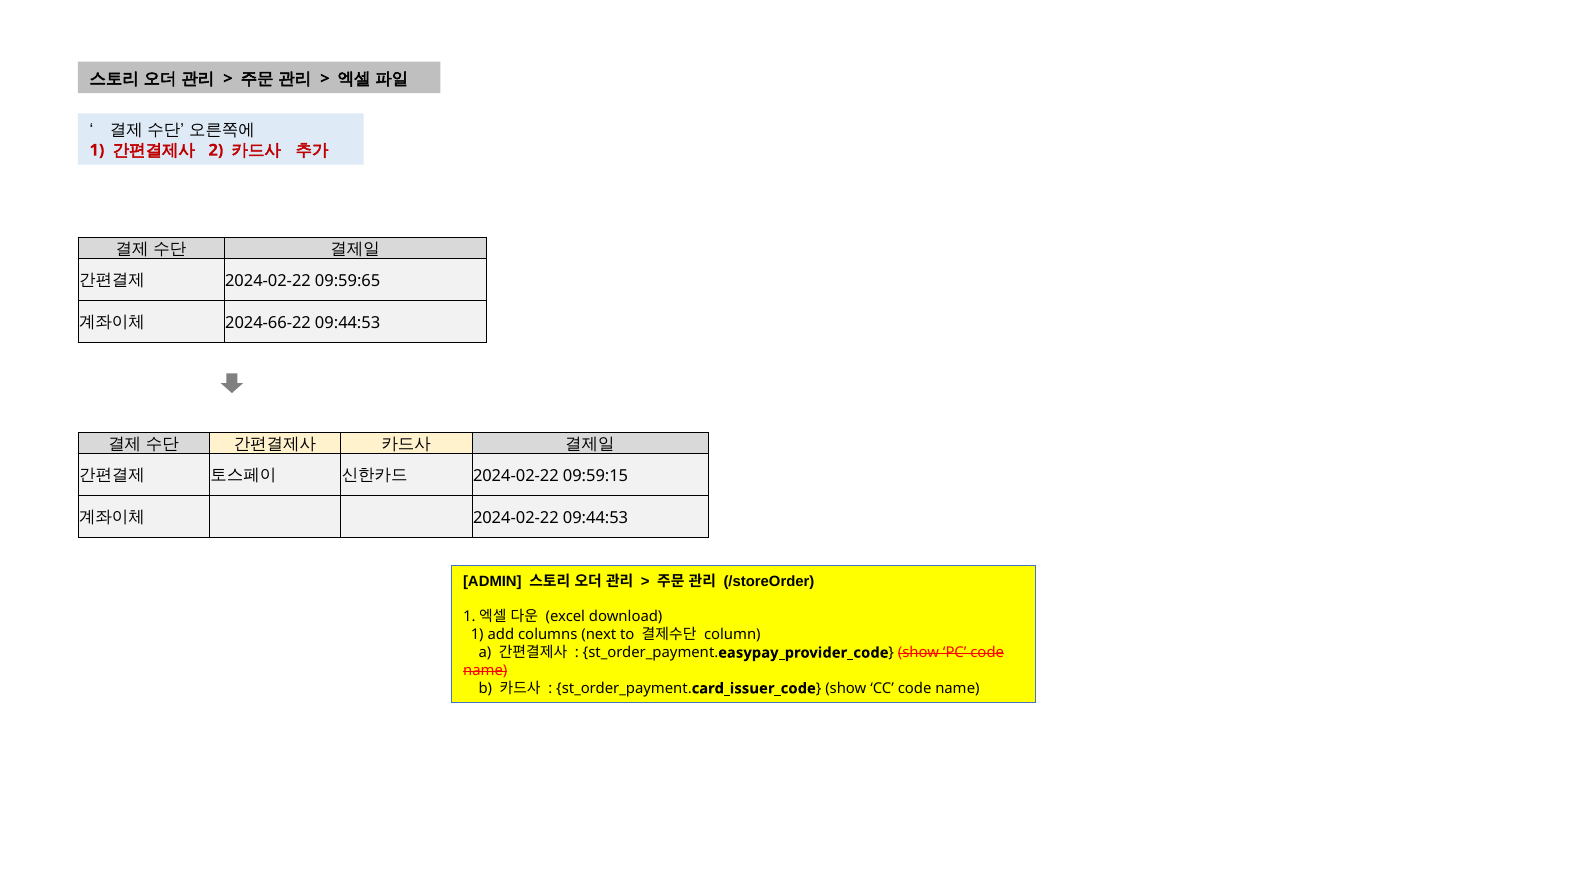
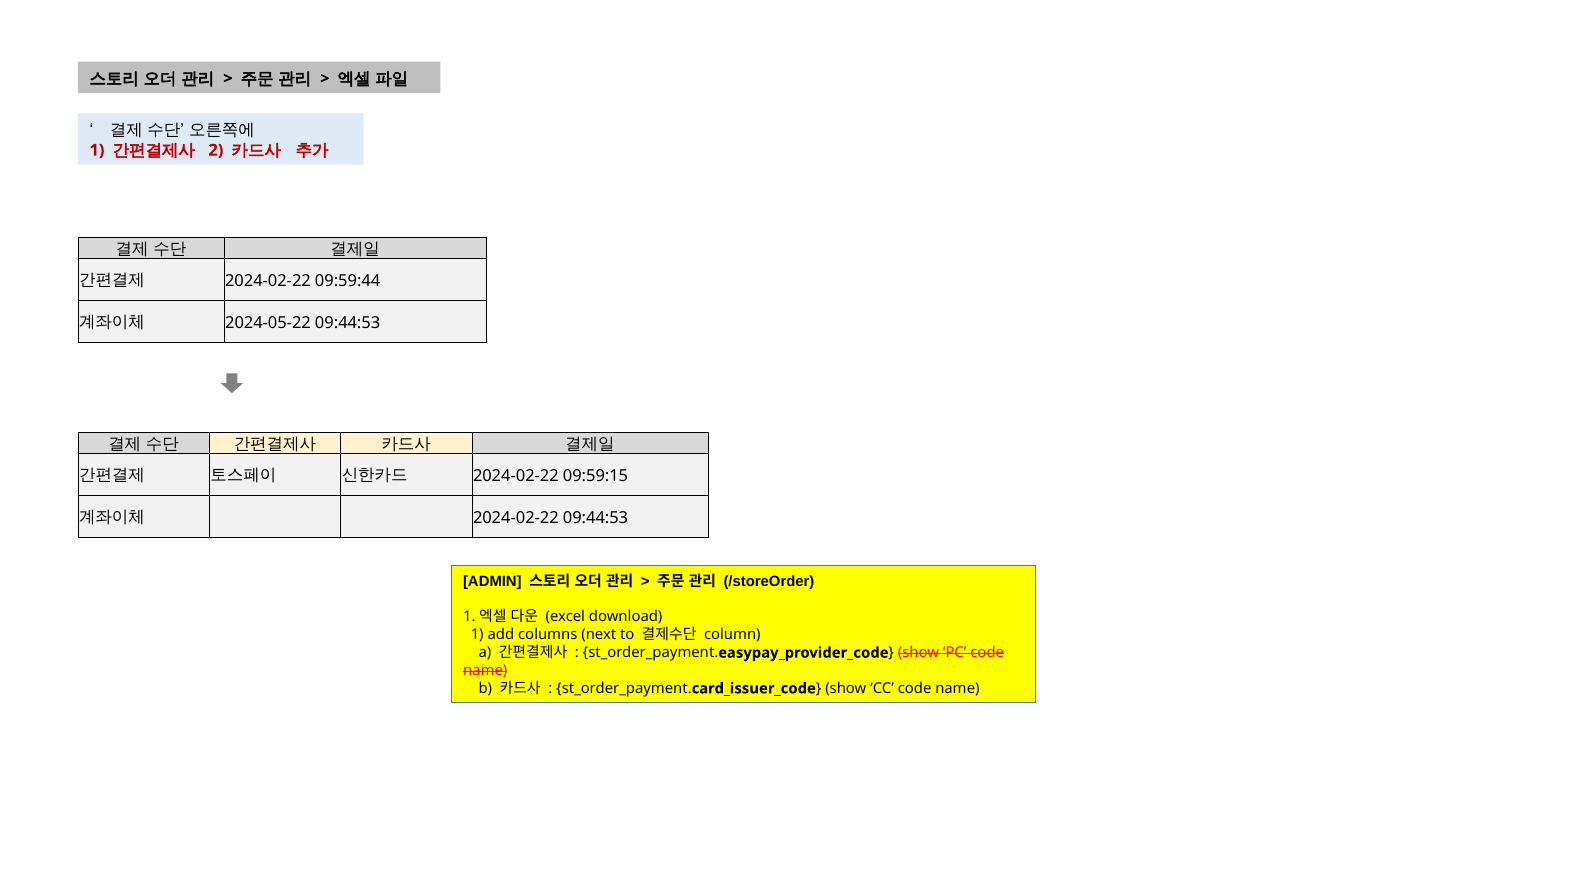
09:59:65: 09:59:65 -> 09:59:44
2024-66-22: 2024-66-22 -> 2024-05-22
